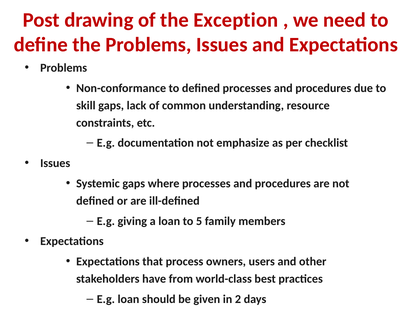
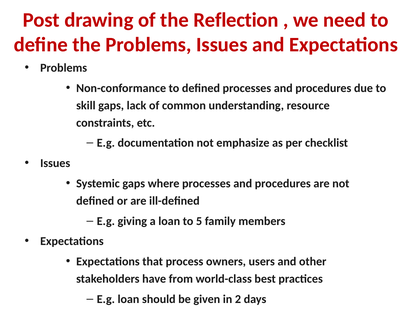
Exception: Exception -> Reflection
